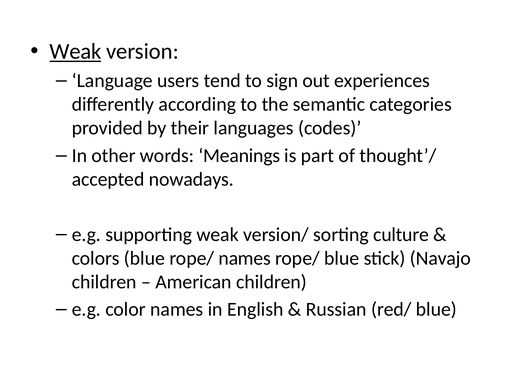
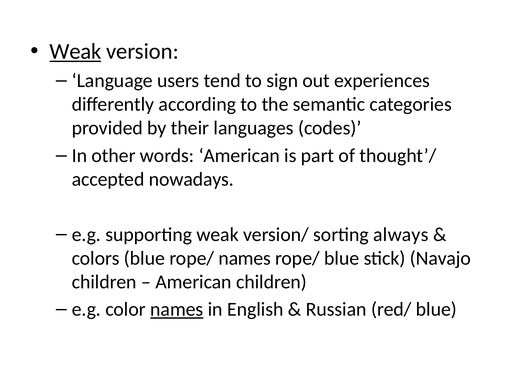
words Meanings: Meanings -> American
culture: culture -> always
names at (177, 309) underline: none -> present
